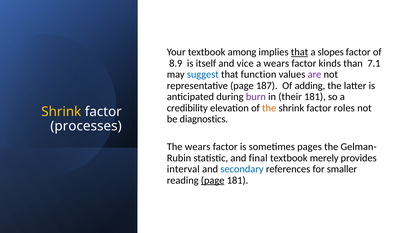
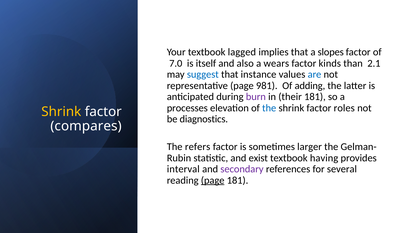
among: among -> lagged
that at (300, 52) underline: present -> none
8.9: 8.9 -> 7.0
vice: vice -> also
7.1: 7.1 -> 2.1
function: function -> instance
are colour: purple -> blue
187: 187 -> 981
credibility: credibility -> processes
the at (269, 108) colour: orange -> blue
processes: processes -> compares
The wears: wears -> refers
pages: pages -> larger
final: final -> exist
merely: merely -> having
secondary colour: blue -> purple
smaller: smaller -> several
